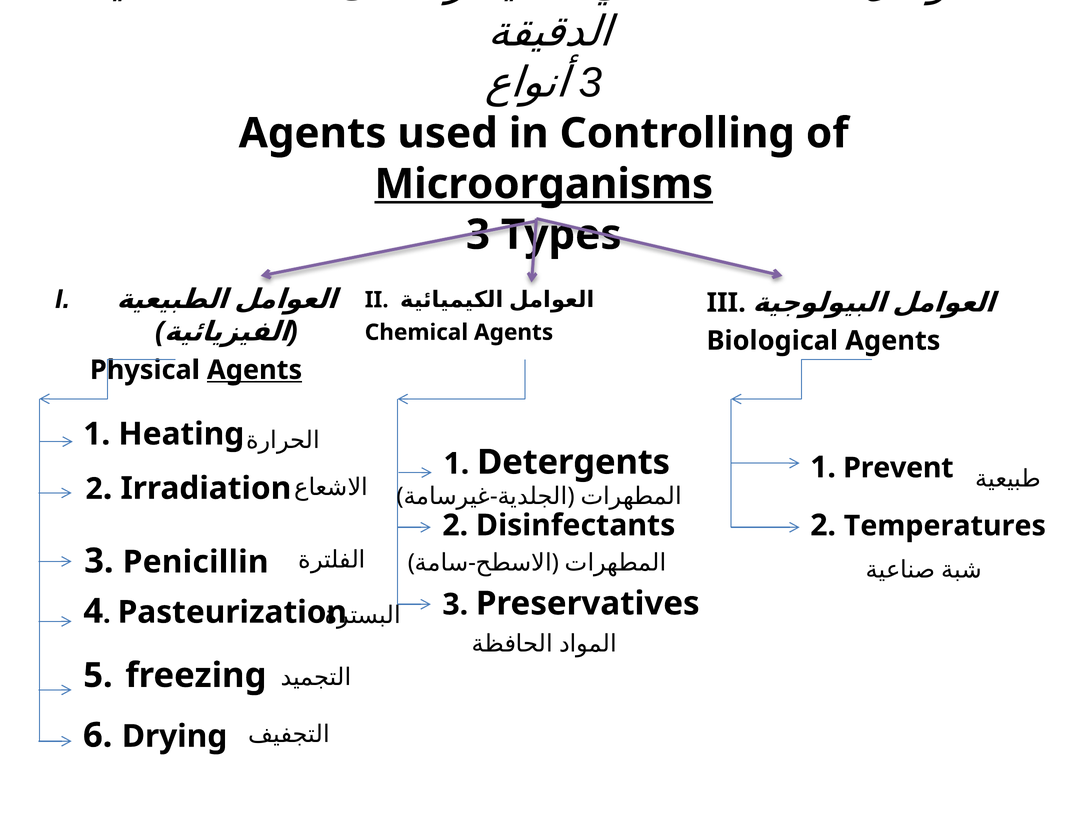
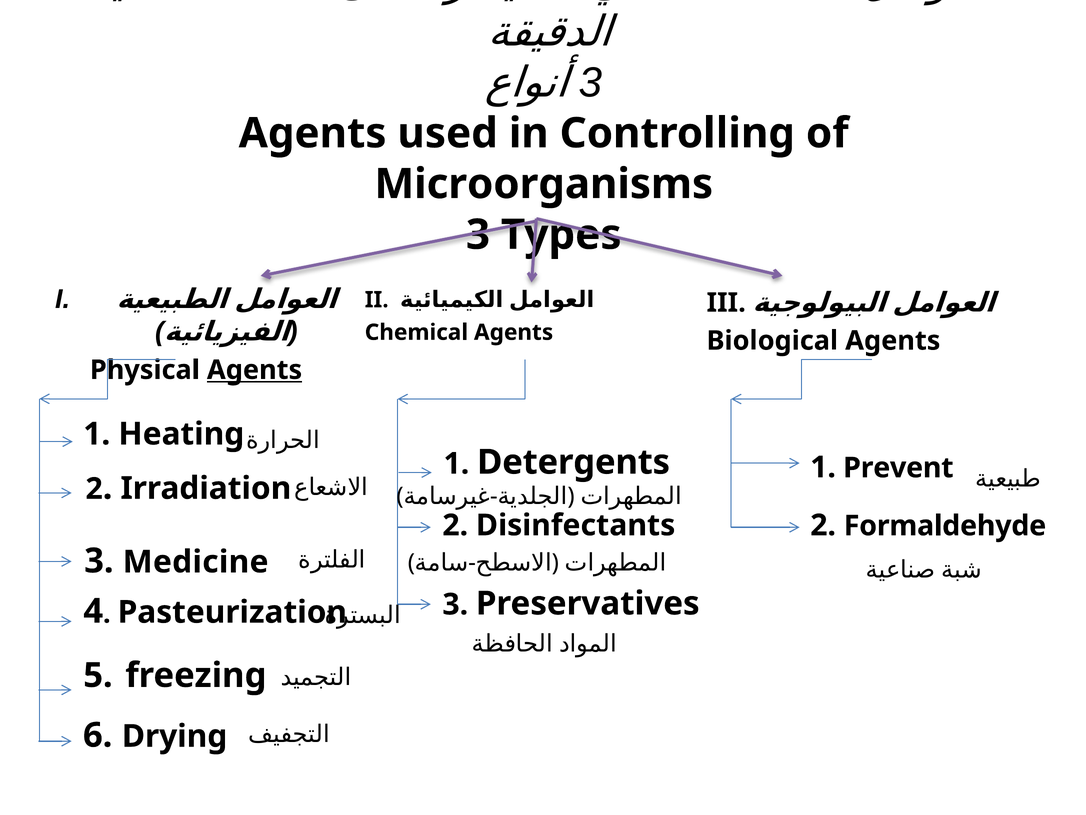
Microorganisms underline: present -> none
Temperatures: Temperatures -> Formaldehyde
Penicillin: Penicillin -> Medicine
